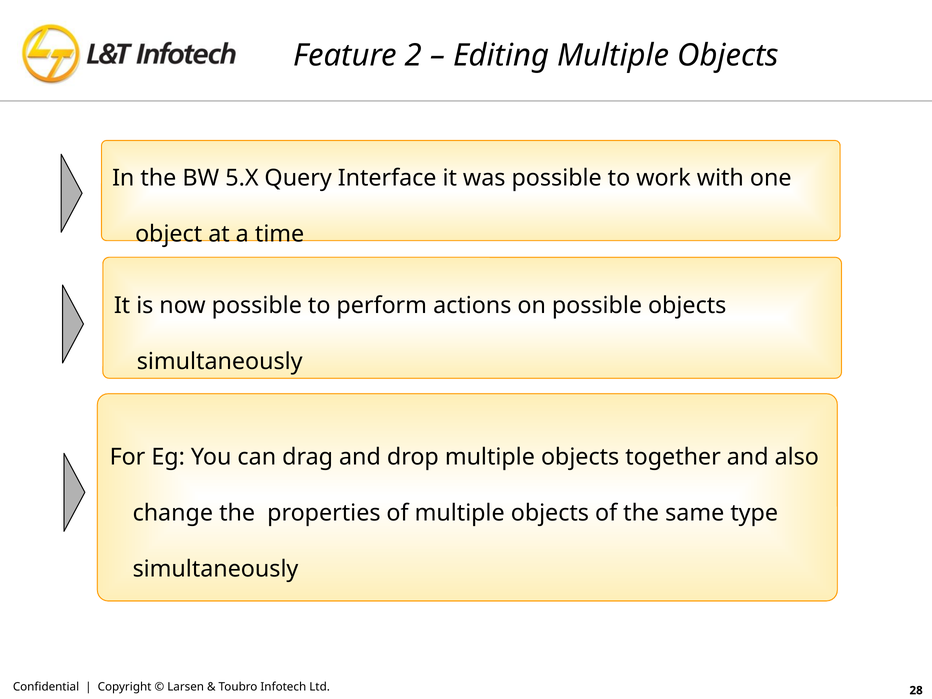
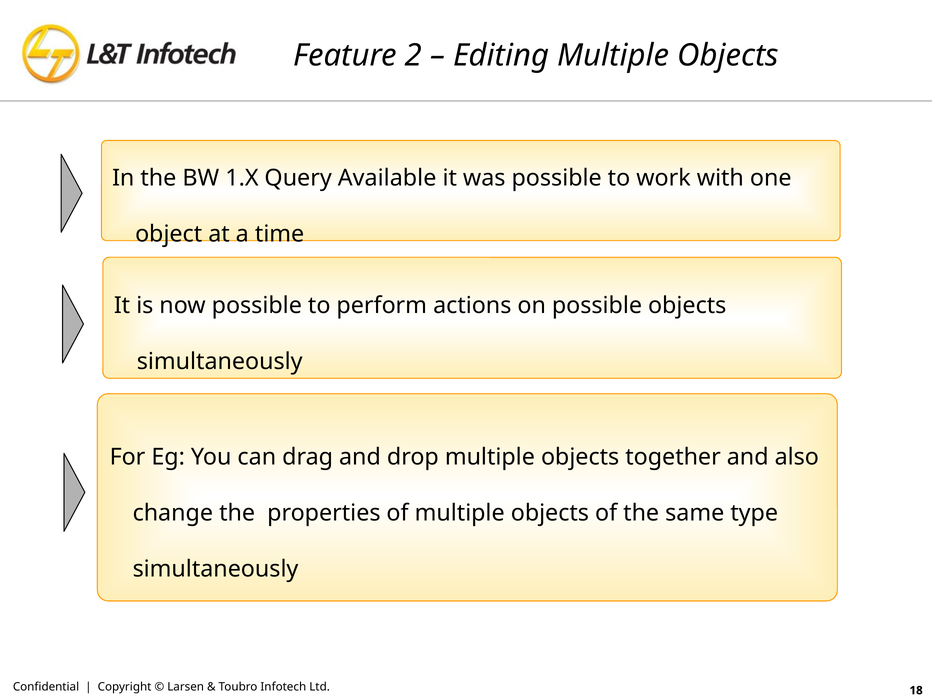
5.X: 5.X -> 1.X
Interface: Interface -> Available
28: 28 -> 18
